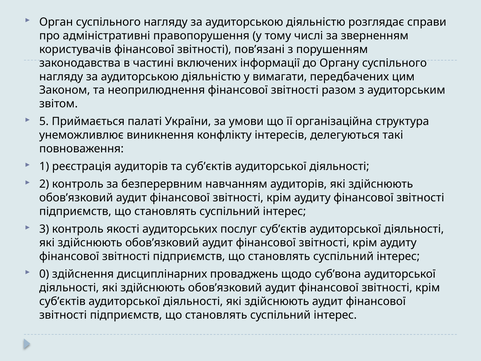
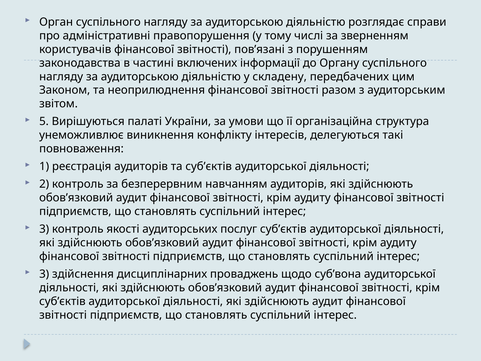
вимагати: вимагати -> складену
Приймається: Приймається -> Вирішуються
0 at (44, 274): 0 -> 3
